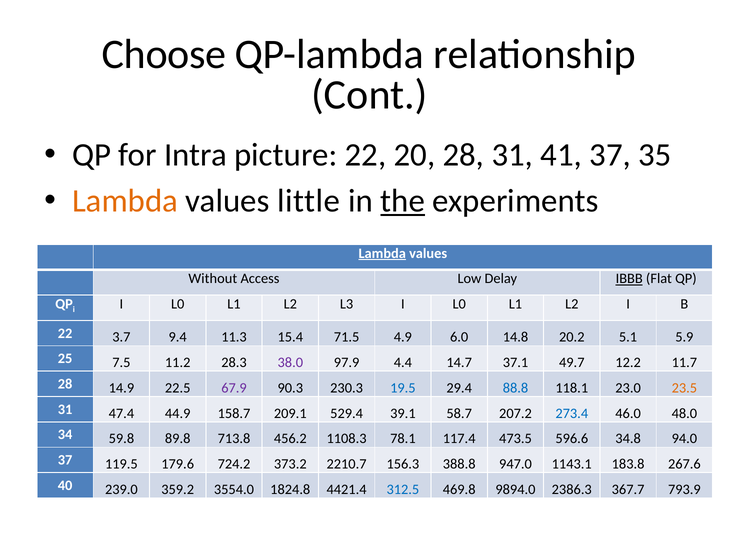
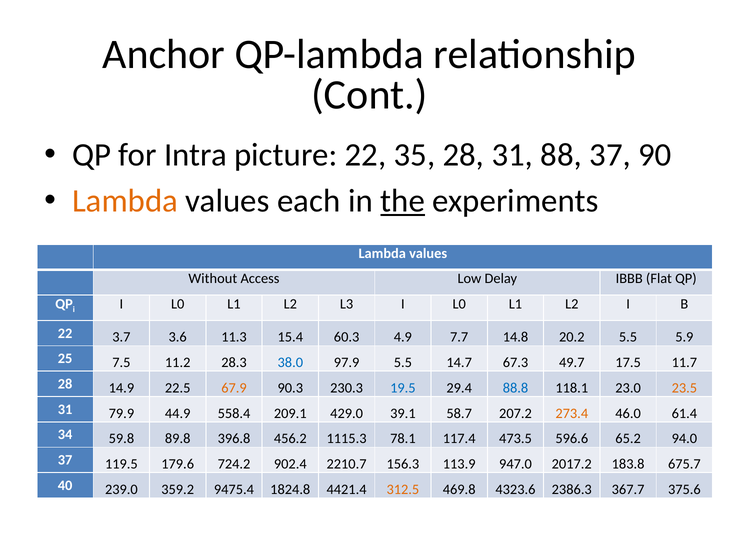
Choose: Choose -> Anchor
20: 20 -> 35
41: 41 -> 88
35: 35 -> 90
little: little -> each
Lambda at (382, 253) underline: present -> none
IBBB underline: present -> none
9.4: 9.4 -> 3.6
71.5: 71.5 -> 60.3
6.0: 6.0 -> 7.7
20.2 5.1: 5.1 -> 5.5
38.0 colour: purple -> blue
97.9 4.4: 4.4 -> 5.5
37.1: 37.1 -> 67.3
12.2: 12.2 -> 17.5
67.9 colour: purple -> orange
47.4: 47.4 -> 79.9
158.7: 158.7 -> 558.4
529.4: 529.4 -> 429.0
273.4 colour: blue -> orange
48.0: 48.0 -> 61.4
713.8: 713.8 -> 396.8
1108.3: 1108.3 -> 1115.3
34.8: 34.8 -> 65.2
373.2: 373.2 -> 902.4
388.8: 388.8 -> 113.9
1143.1: 1143.1 -> 2017.2
267.6: 267.6 -> 675.7
3554.0: 3554.0 -> 9475.4
312.5 colour: blue -> orange
9894.0: 9894.0 -> 4323.6
793.9: 793.9 -> 375.6
